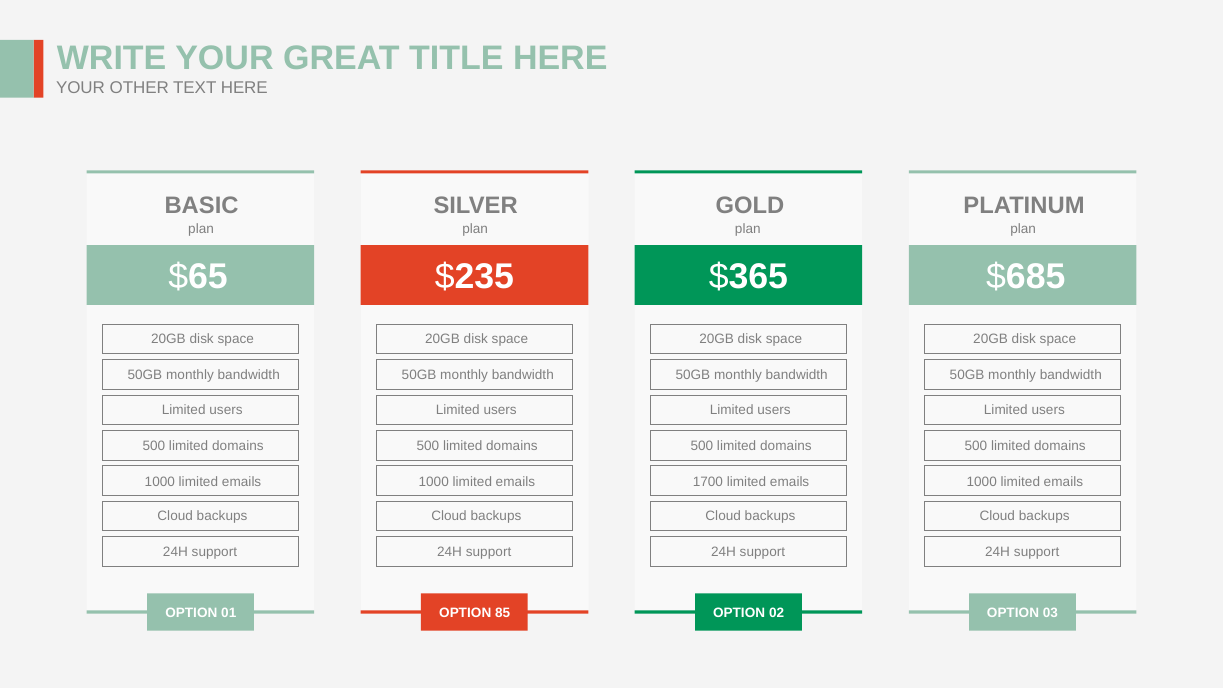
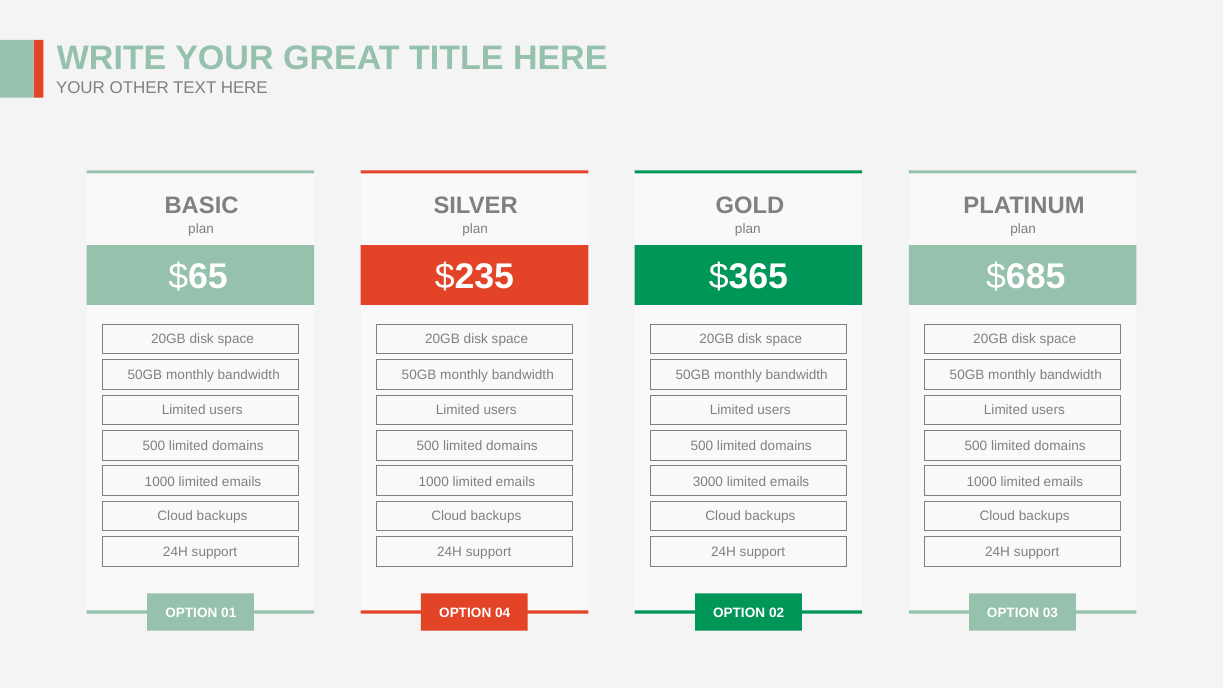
1700: 1700 -> 3000
85: 85 -> 04
